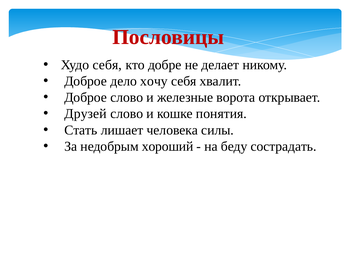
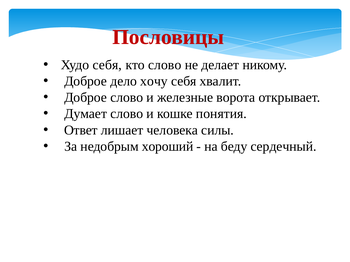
кто добре: добре -> слово
Друзей: Друзей -> Думает
Стать: Стать -> Ответ
сострадать: сострадать -> сердечный
